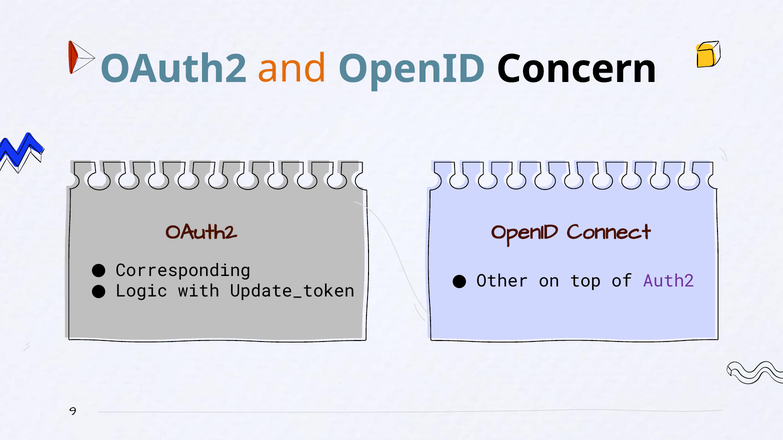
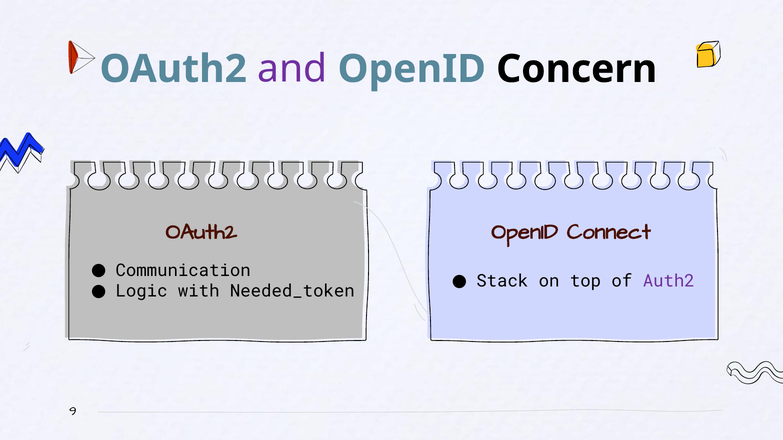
and colour: orange -> purple
Corresponding: Corresponding -> Communication
Other: Other -> Stack
Update_token: Update_token -> Needed_token
